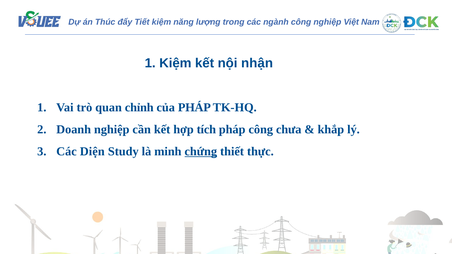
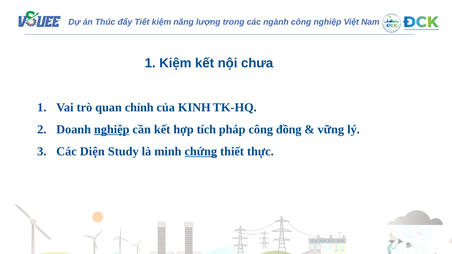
nhận: nhận -> chưa
của PHÁP: PHÁP -> KINH
nghiệp at (112, 130) underline: none -> present
chưa: chưa -> đồng
khắp: khắp -> vững
